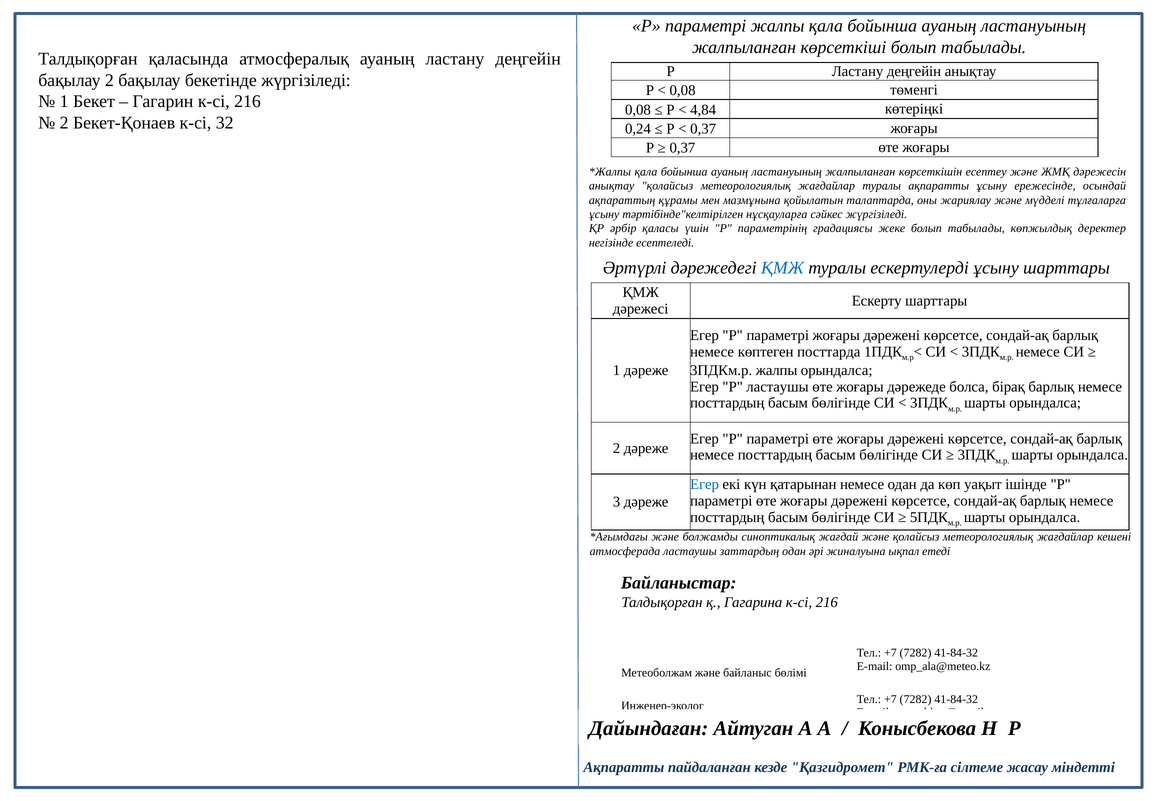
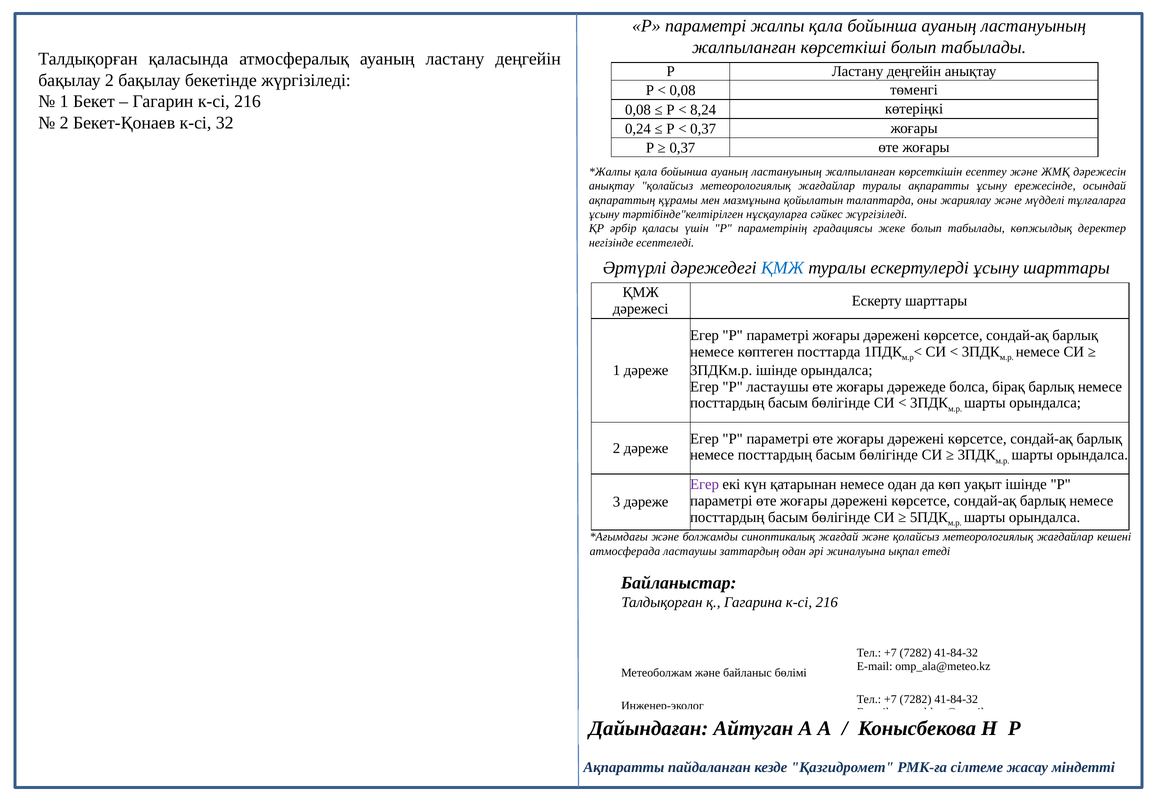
4,84: 4,84 -> 8,24
3ПДКм.р жалпы: жалпы -> ішінде
Егер at (705, 484) colour: blue -> purple
